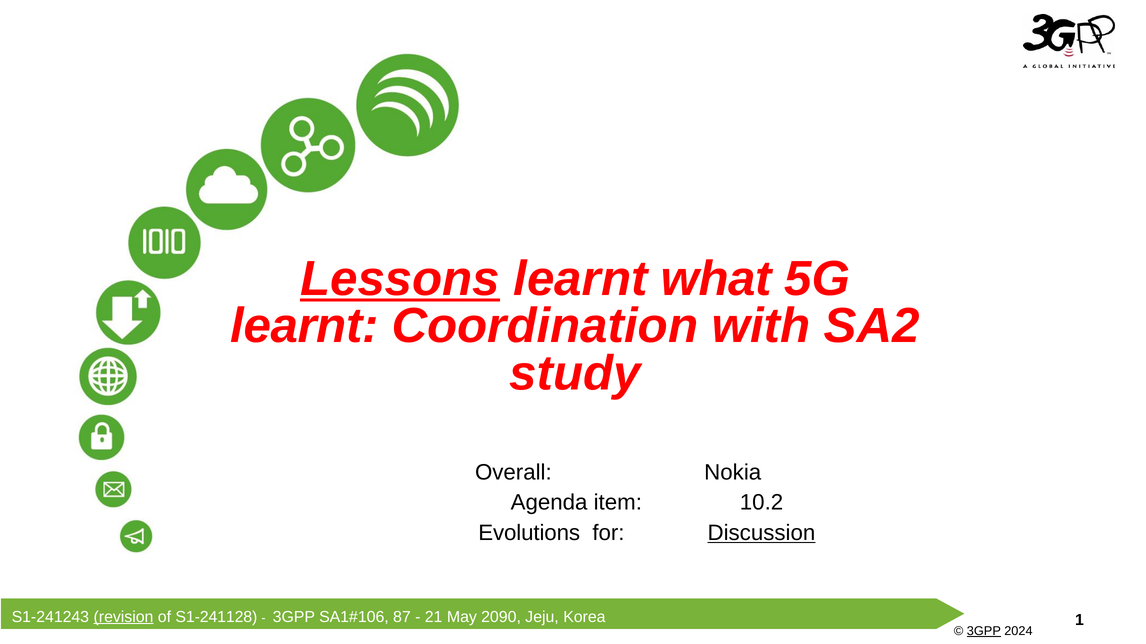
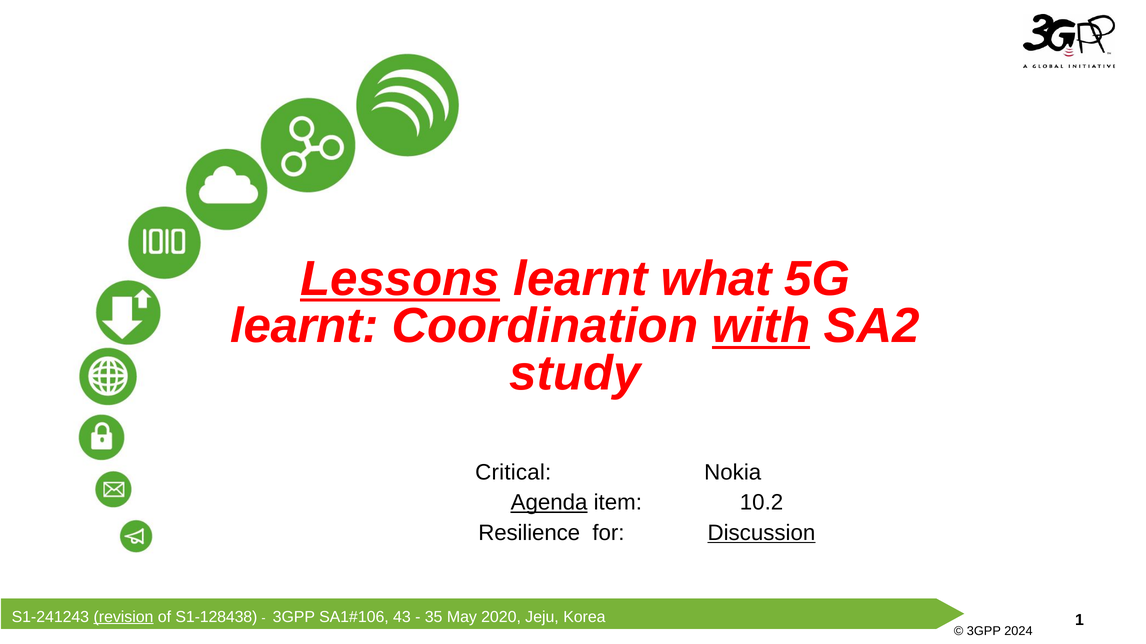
with underline: none -> present
Overall: Overall -> Critical
Agenda underline: none -> present
Evolutions: Evolutions -> Resilience
S1-241128: S1-241128 -> S1-128438
87: 87 -> 43
21: 21 -> 35
2090: 2090 -> 2020
3GPP at (984, 632) underline: present -> none
